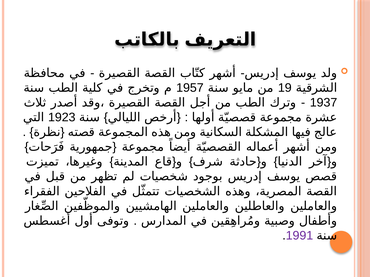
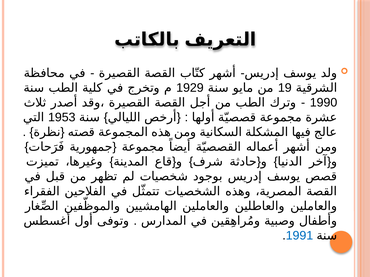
1957: 1957 -> 1929
1937: 1937 -> 1990
1923: 1923 -> 1953
1991 colour: purple -> blue
